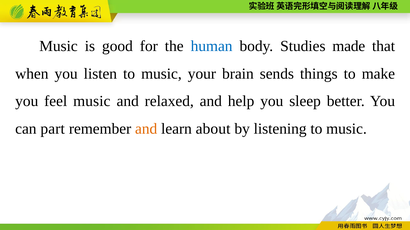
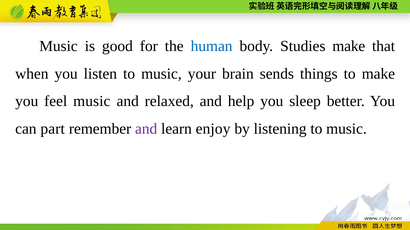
Studies made: made -> make
and at (146, 129) colour: orange -> purple
about: about -> enjoy
